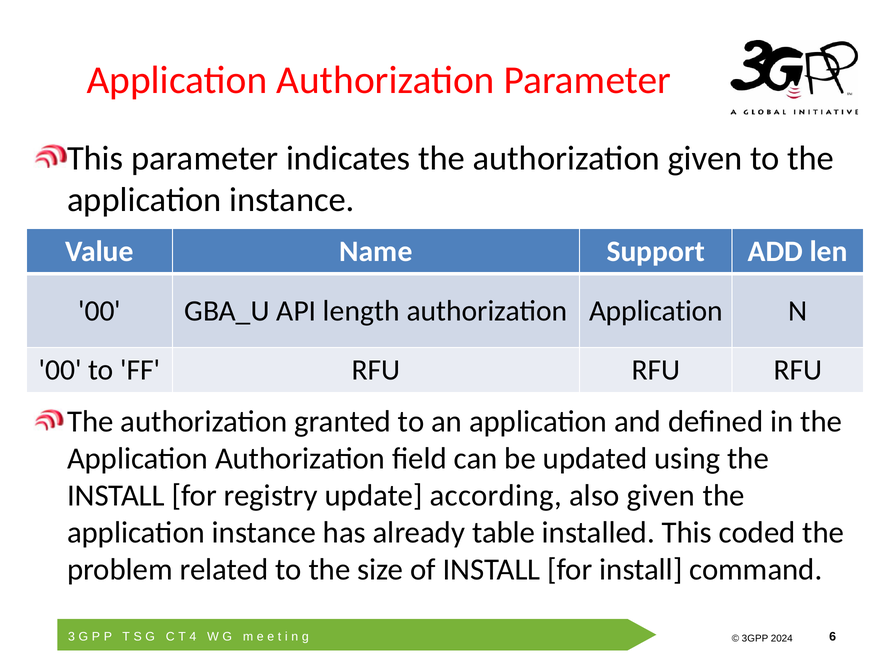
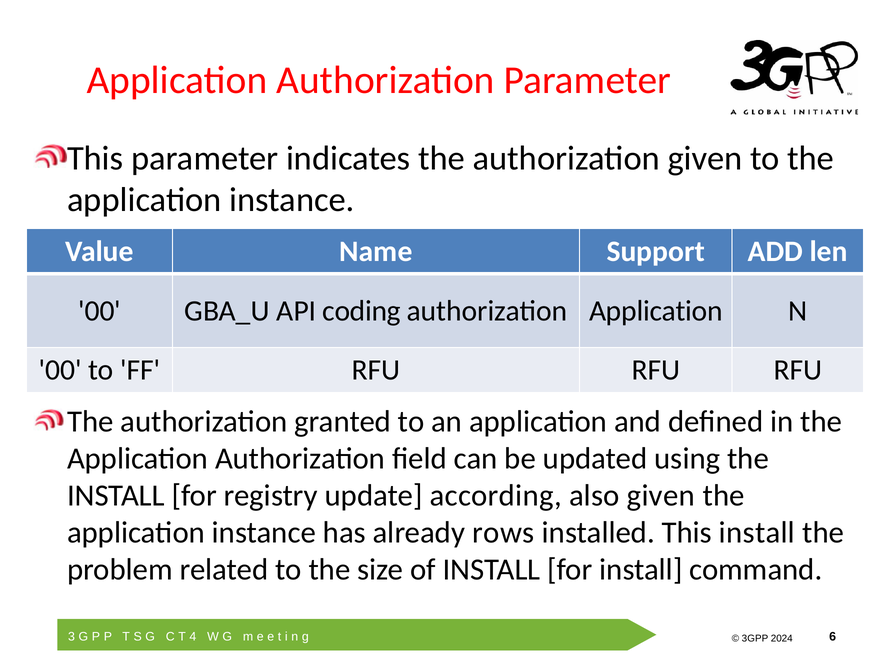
length: length -> coding
table: table -> rows
This coded: coded -> install
